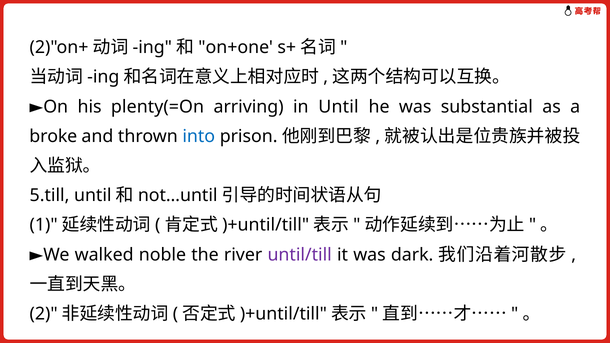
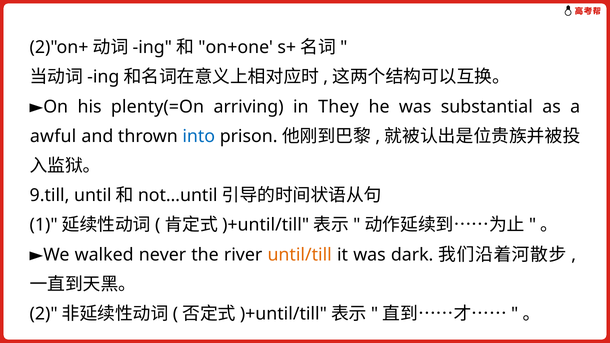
in Until: Until -> They
broke: broke -> awful
5.till: 5.till -> 9.till
noble: noble -> never
until/till colour: purple -> orange
